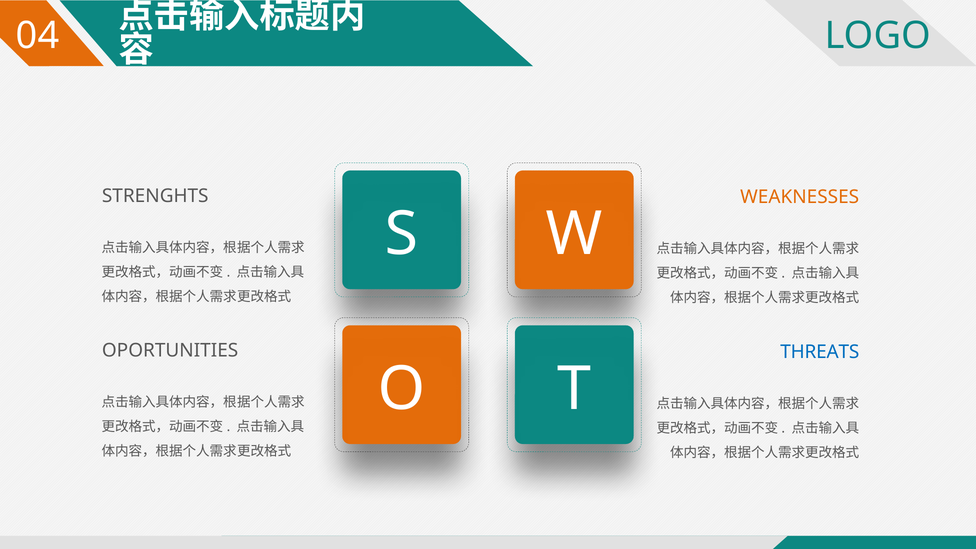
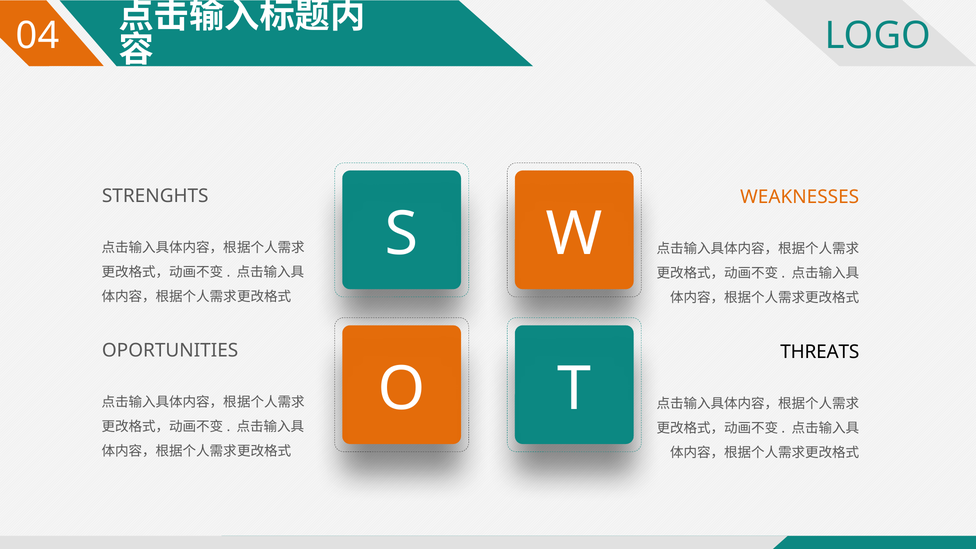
THREATS colour: blue -> black
